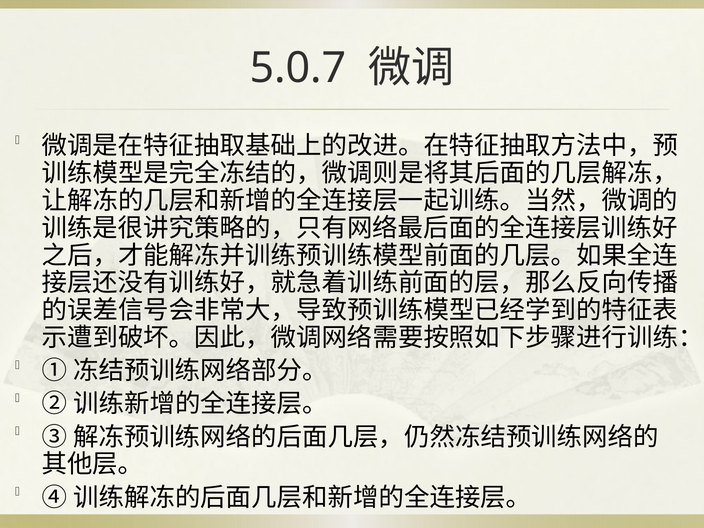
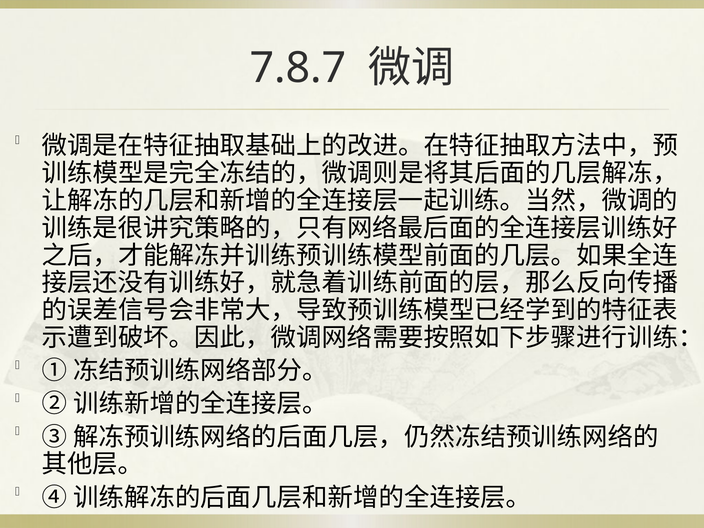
5.0.7: 5.0.7 -> 7.8.7
